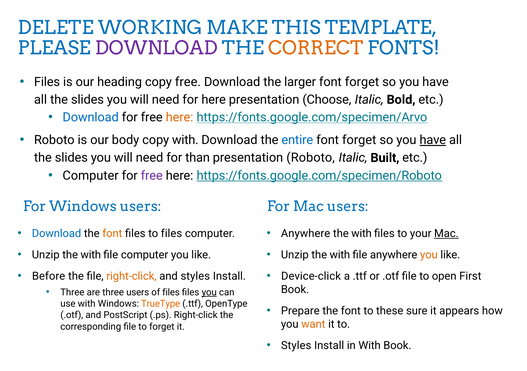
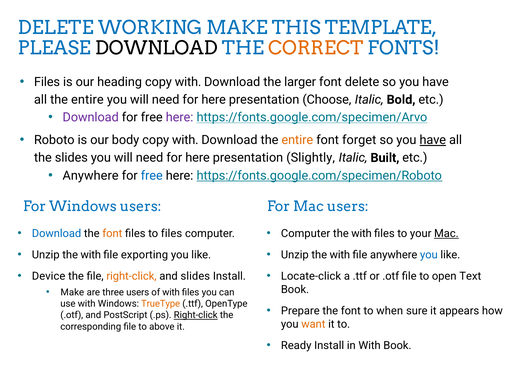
DOWNLOAD at (156, 48) colour: purple -> black
heading copy free: free -> with
forget at (362, 82): forget -> delete
slides at (87, 99): slides -> entire
Download at (91, 117) colour: blue -> purple
here at (180, 117) colour: orange -> purple
entire at (297, 140) colour: blue -> orange
than at (198, 158): than -> here
presentation Roboto: Roboto -> Slightly
Computer at (91, 175): Computer -> Anywhere
free at (152, 175) colour: purple -> blue
Anywhere at (306, 233): Anywhere -> Computer
file computer: computer -> exporting
you at (429, 254) colour: orange -> blue
Before: Before -> Device
and styles: styles -> slides
Device-click: Device-click -> Locate-click
First: First -> Text
Three at (72, 292): Three -> Make
of files: files -> with
you at (209, 292) underline: present -> none
these: these -> when
Right-click at (196, 315) underline: none -> present
to forget: forget -> above
Styles at (296, 345): Styles -> Ready
